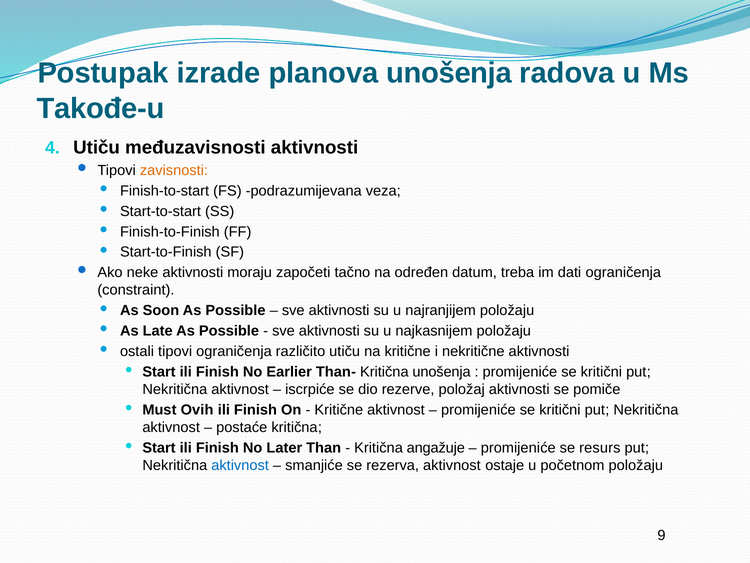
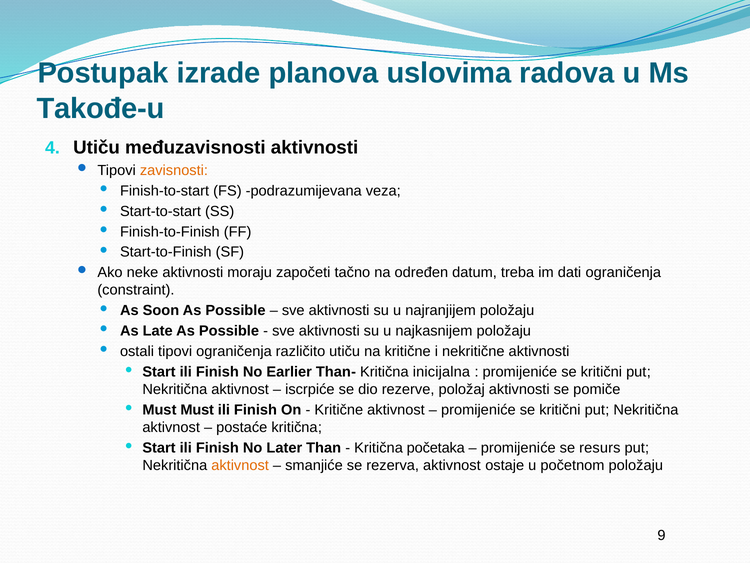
planova unošenja: unošenja -> uslovima
Kritična unošenja: unošenja -> inicijalna
Must Ovih: Ovih -> Must
angažuje: angažuje -> početaka
aktivnost at (240, 465) colour: blue -> orange
